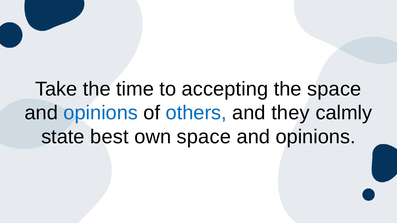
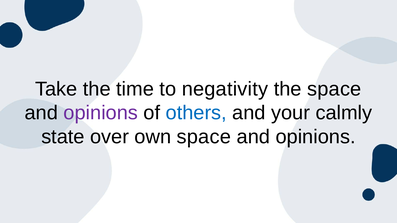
accepting: accepting -> negativity
opinions at (101, 113) colour: blue -> purple
they: they -> your
best: best -> over
